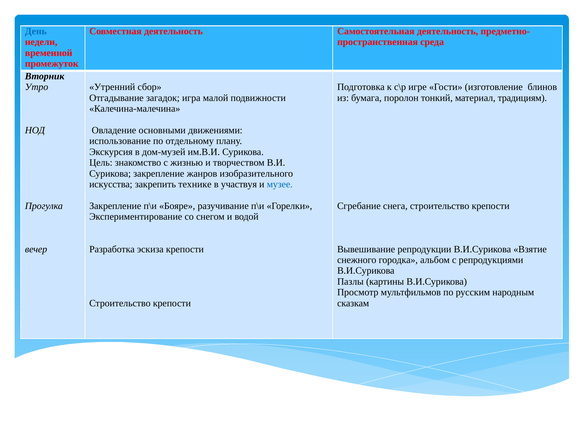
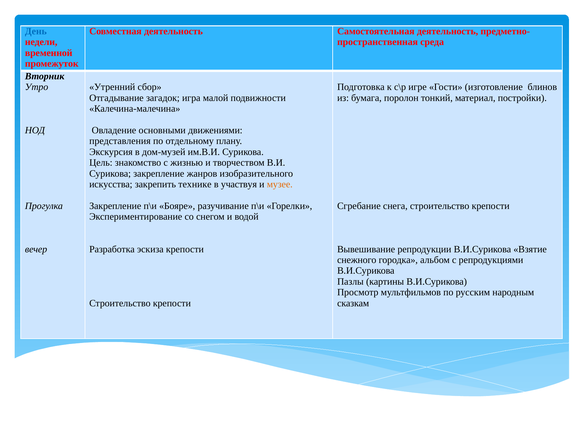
традициям: традициям -> постройки
использование: использование -> представления
музее colour: blue -> orange
